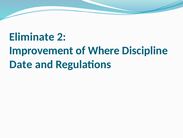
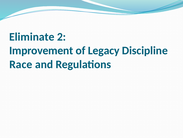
Where: Where -> Legacy
Date: Date -> Race
